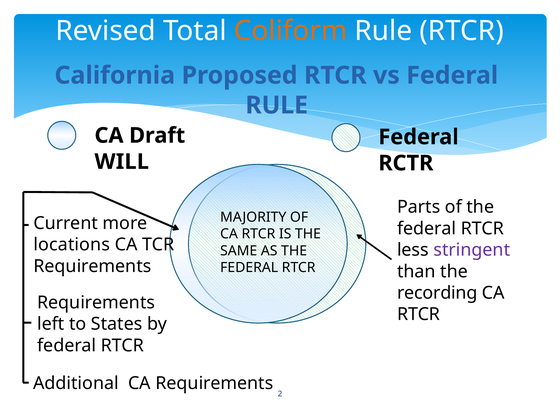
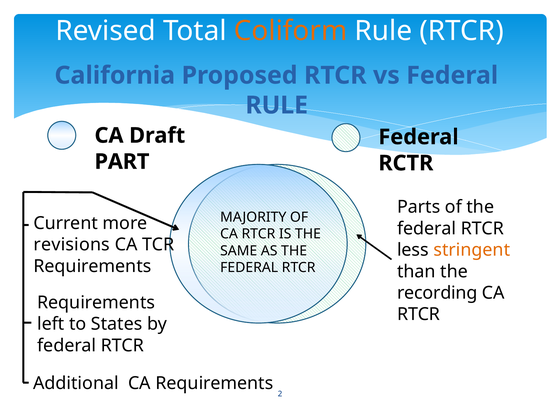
WILL: WILL -> PART
locations: locations -> revisions
stringent colour: purple -> orange
